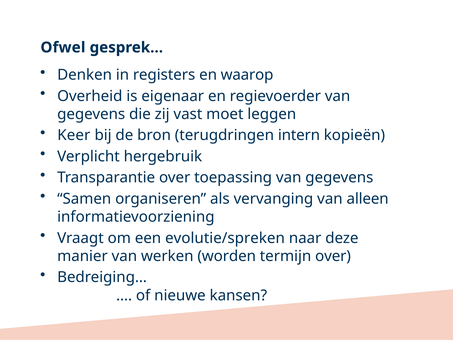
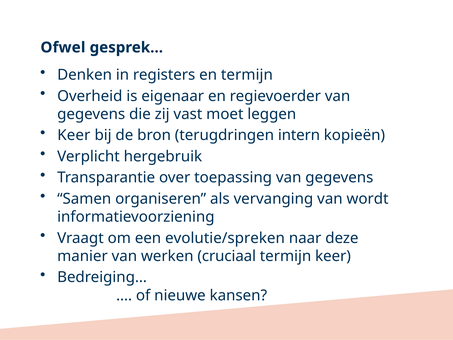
en waarop: waarop -> termijn
alleen: alleen -> wordt
worden: worden -> cruciaal
termijn over: over -> keer
